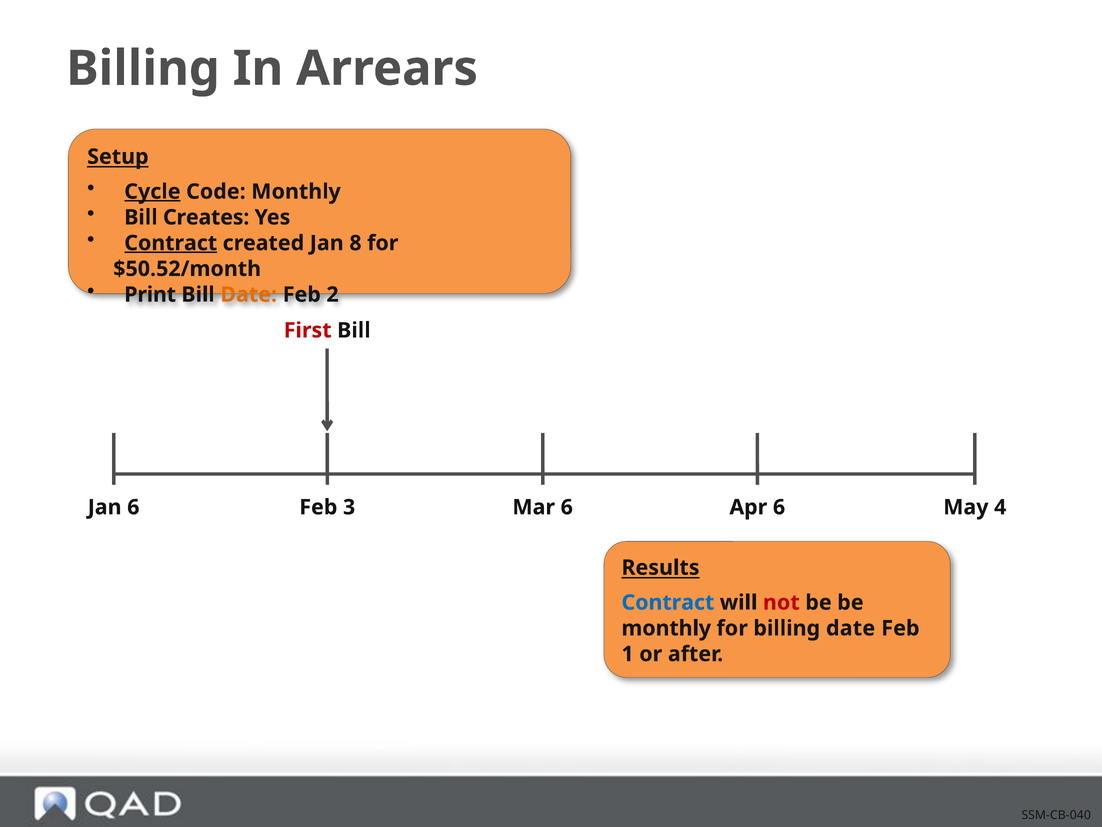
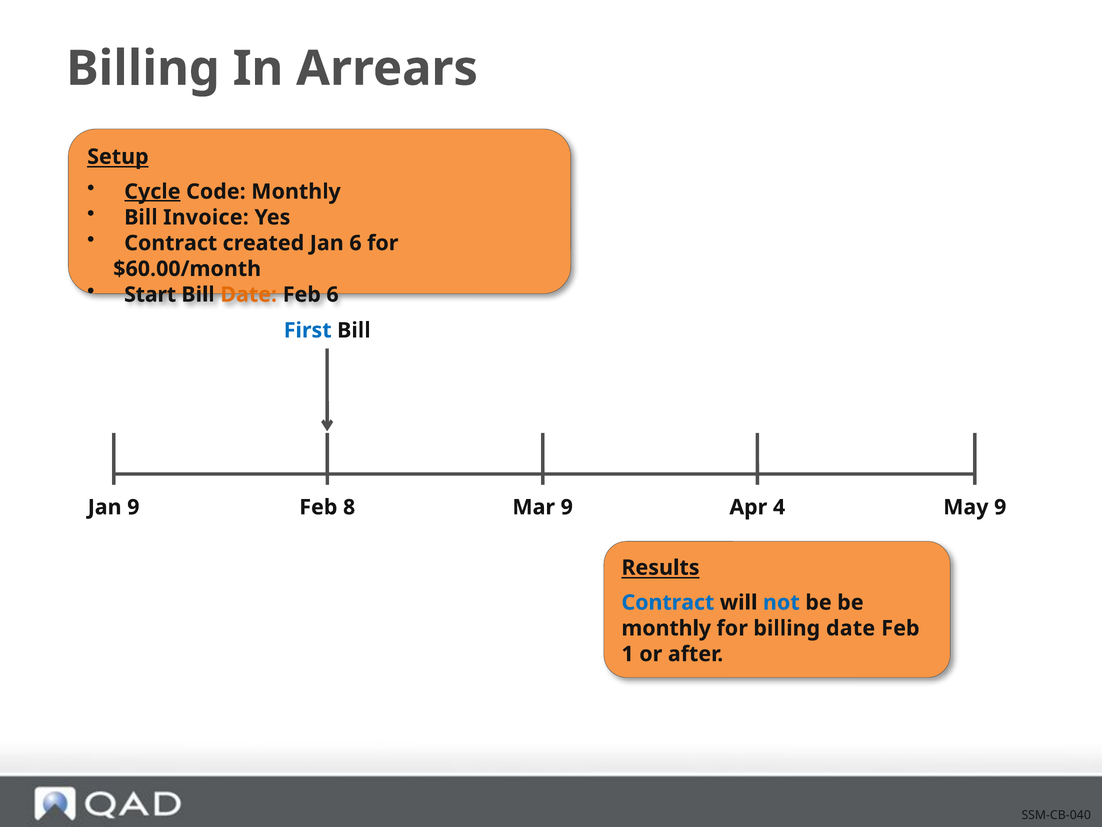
Creates: Creates -> Invoice
Contract at (171, 243) underline: present -> none
Jan 8: 8 -> 6
$50.52/month: $50.52/month -> $60.00/month
Print: Print -> Start
Feb 2: 2 -> 6
First colour: red -> blue
Jan 6: 6 -> 9
3: 3 -> 8
Mar 6: 6 -> 9
Apr 6: 6 -> 4
May 4: 4 -> 9
not colour: red -> blue
